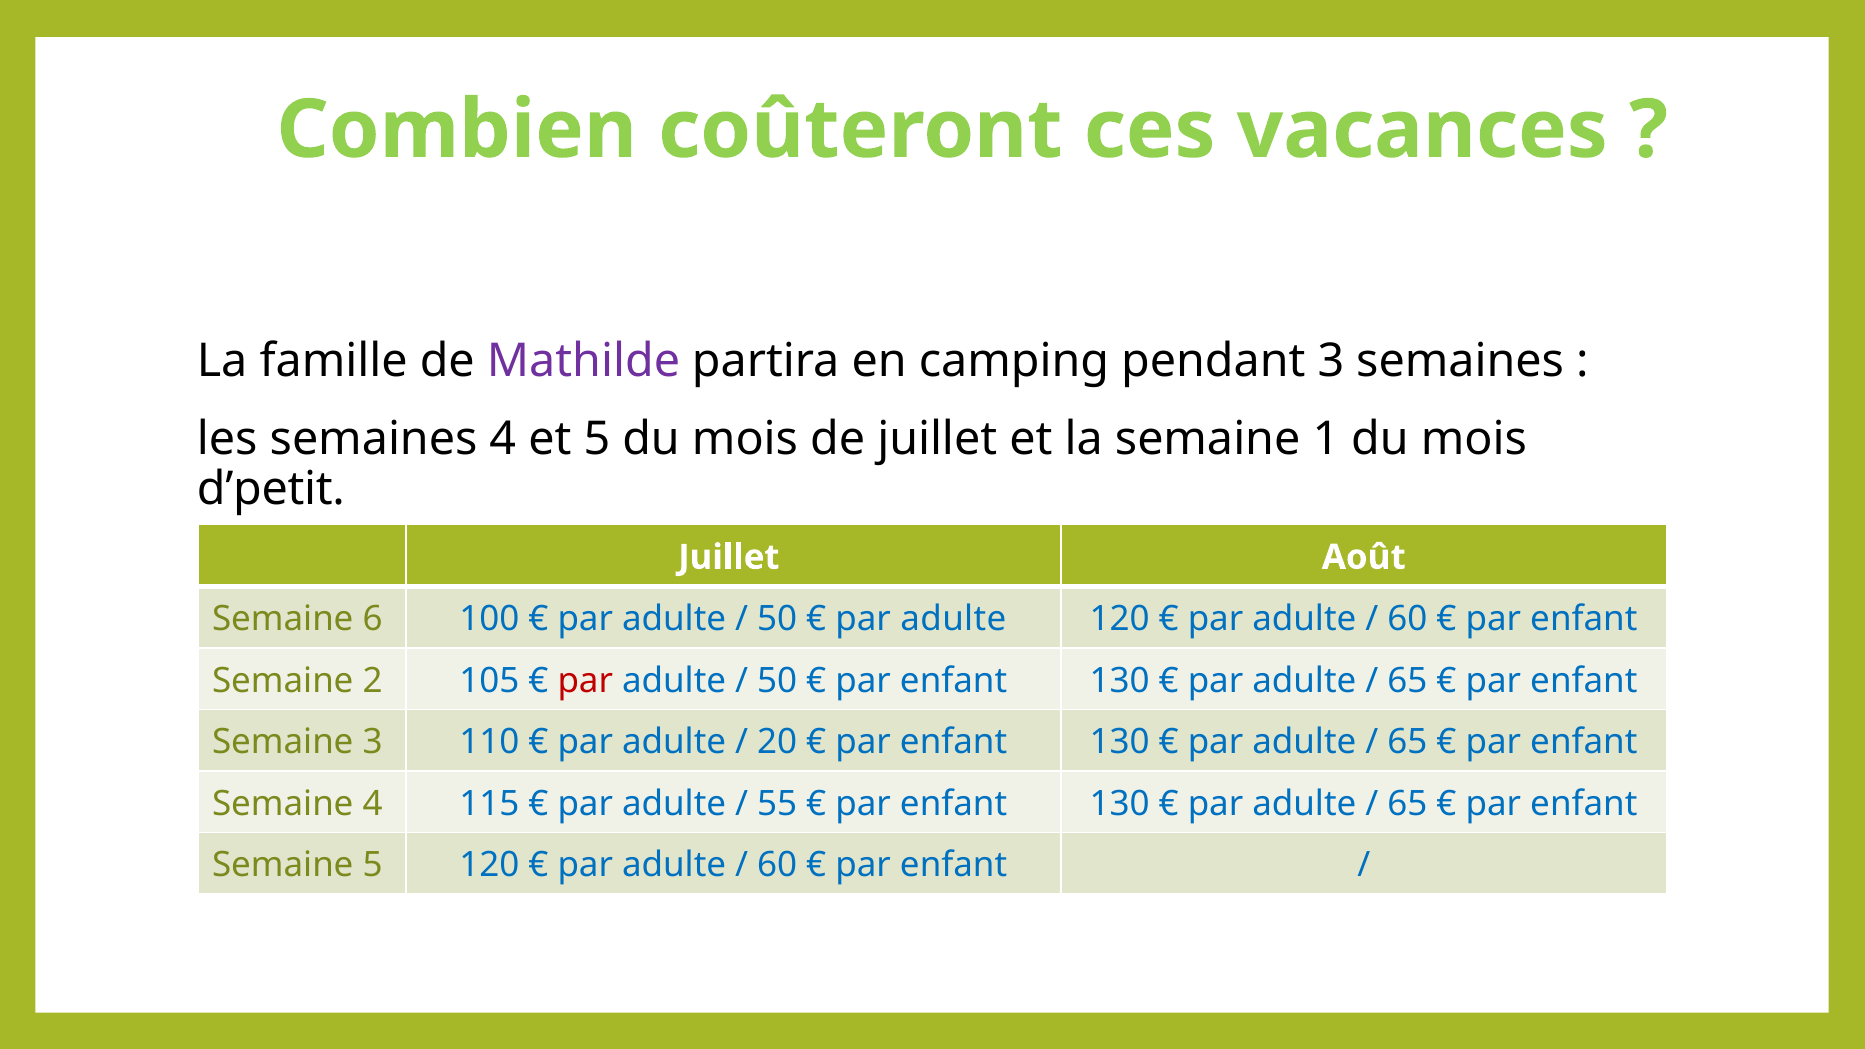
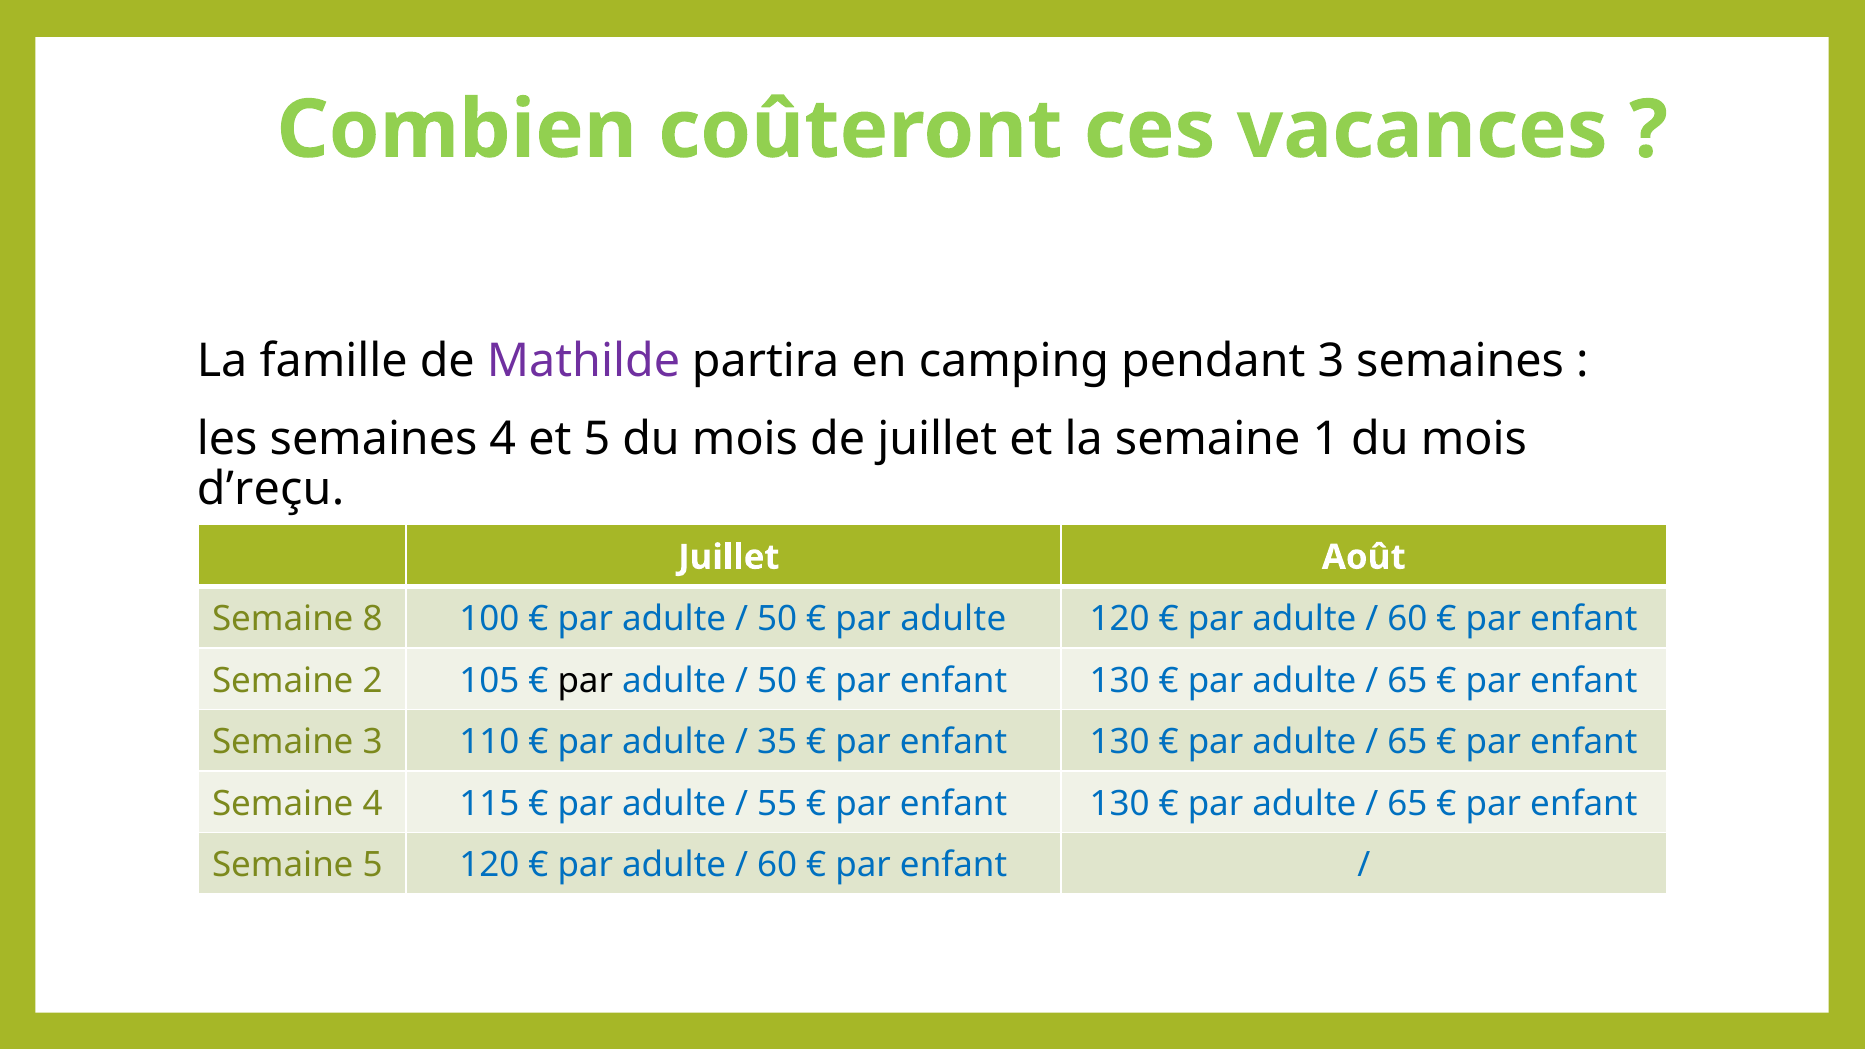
d’petit: d’petit -> d’reçu
6: 6 -> 8
par at (585, 681) colour: red -> black
20: 20 -> 35
